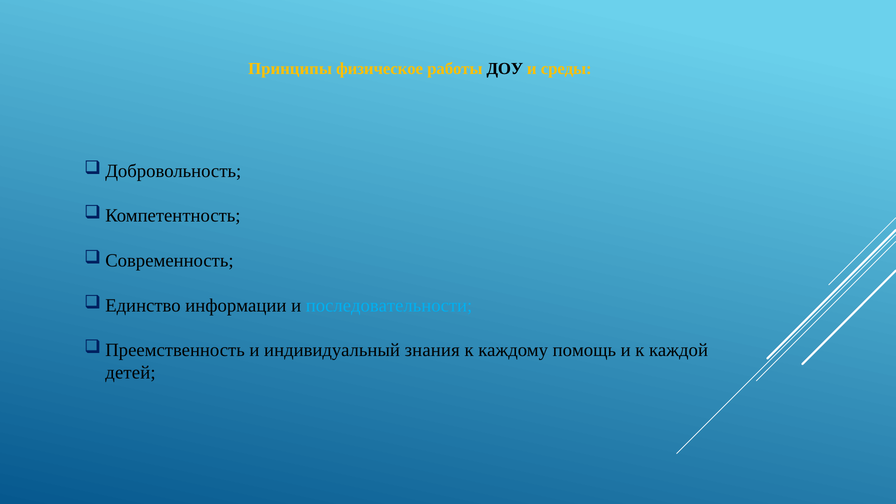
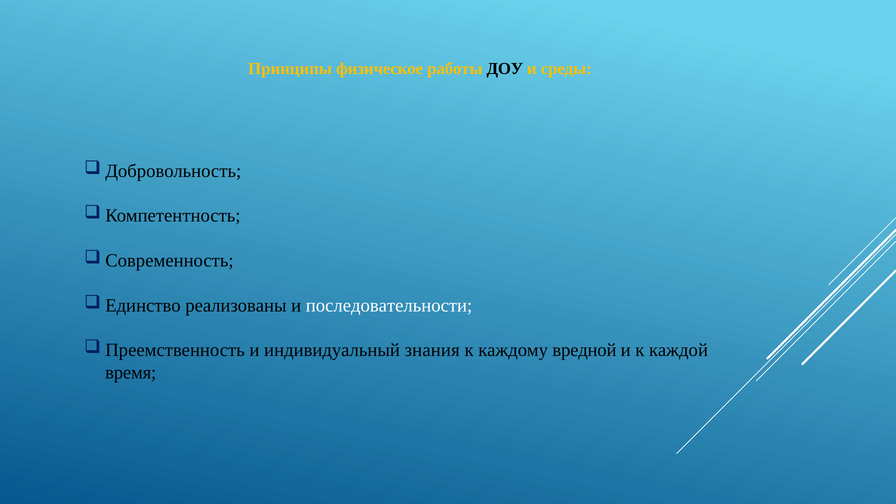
информации: информации -> реализованы
последовательности colour: light blue -> white
помощь: помощь -> вредной
детей: детей -> время
